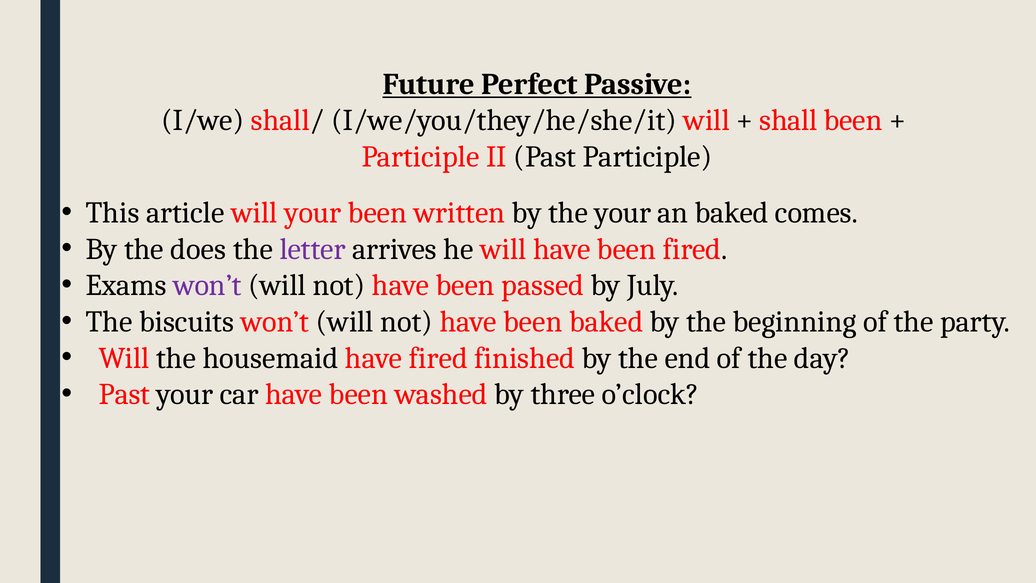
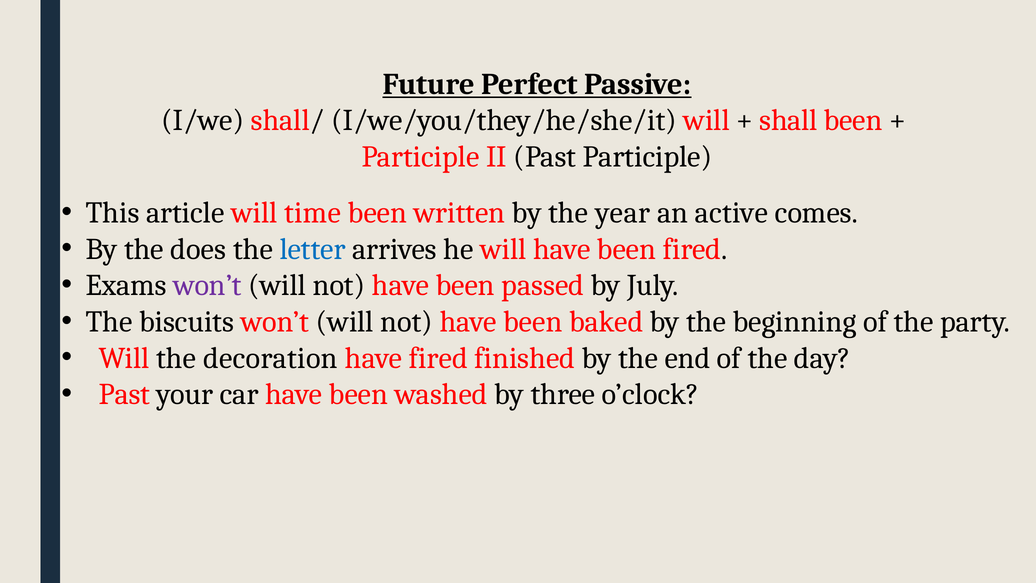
will your: your -> time
the your: your -> year
an baked: baked -> active
letter colour: purple -> blue
housemaid: housemaid -> decoration
